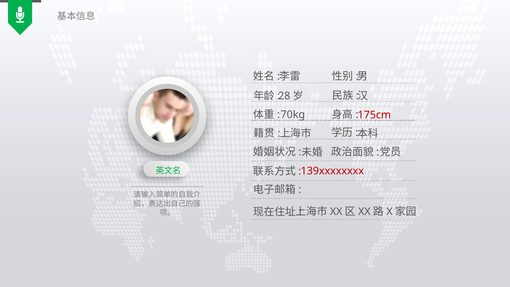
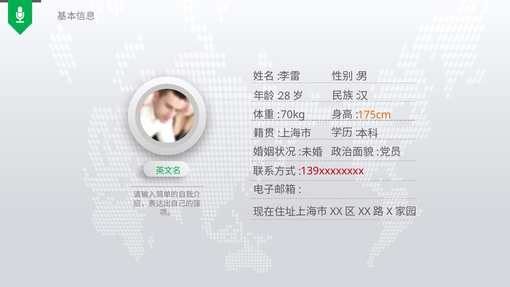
175cm colour: red -> orange
